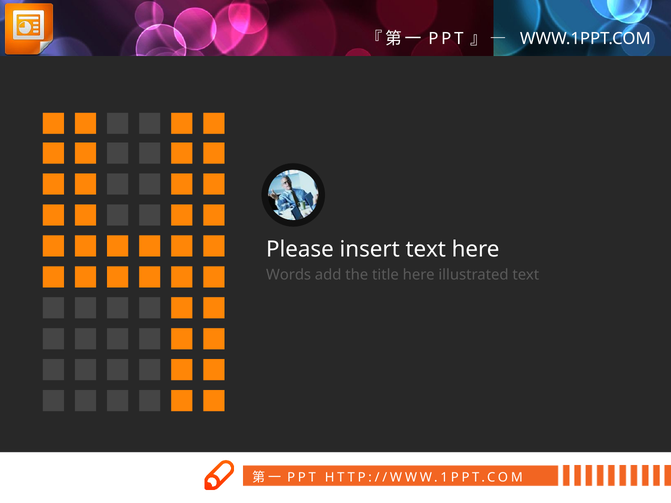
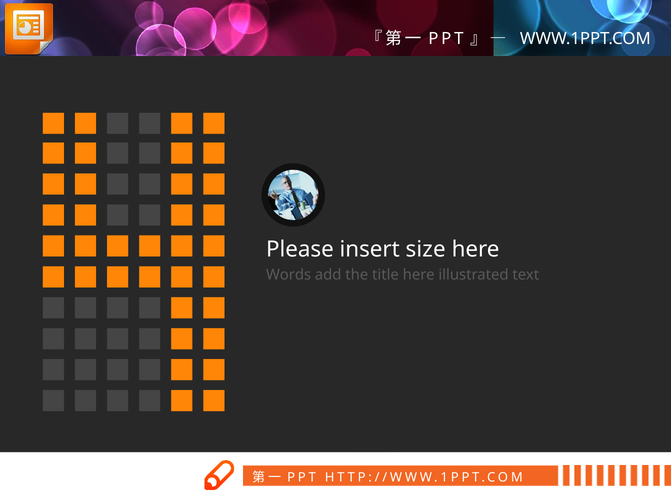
insert text: text -> size
